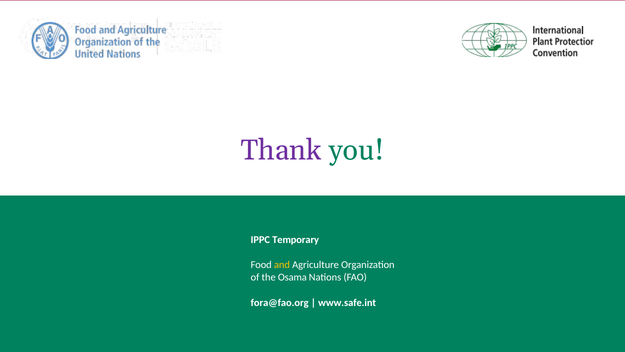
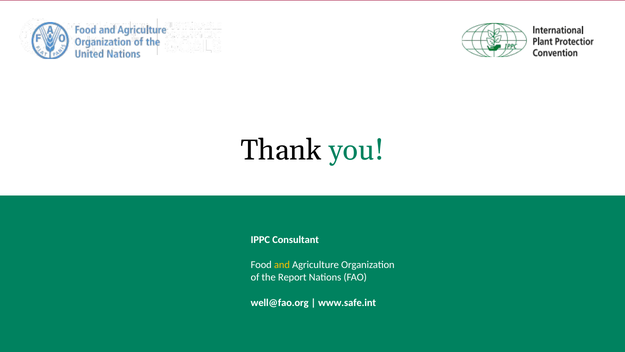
Thank colour: purple -> black
Temporary: Temporary -> Consultant
Osama: Osama -> Report
fora@fao.org: fora@fao.org -> well@fao.org
